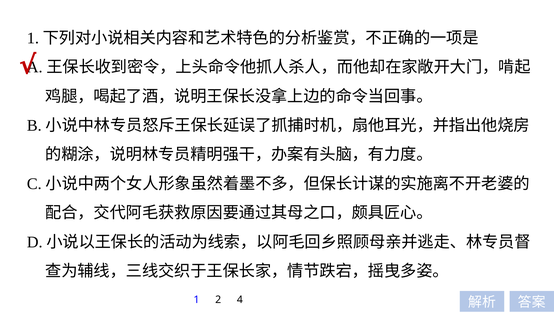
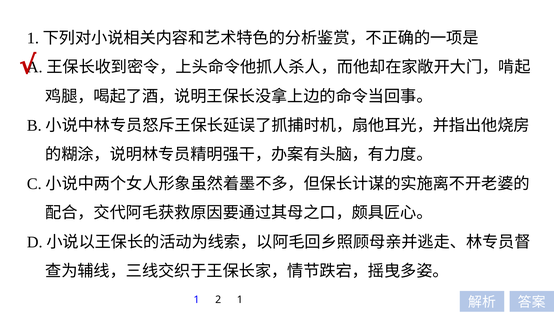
2 4: 4 -> 1
